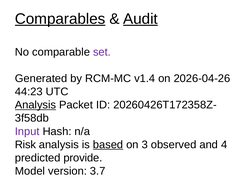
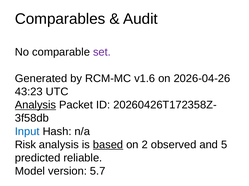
Comparables underline: present -> none
Audit underline: present -> none
v1.4: v1.4 -> v1.6
44:23: 44:23 -> 43:23
Input colour: purple -> blue
3: 3 -> 2
4: 4 -> 5
provide: provide -> reliable
3.7: 3.7 -> 5.7
